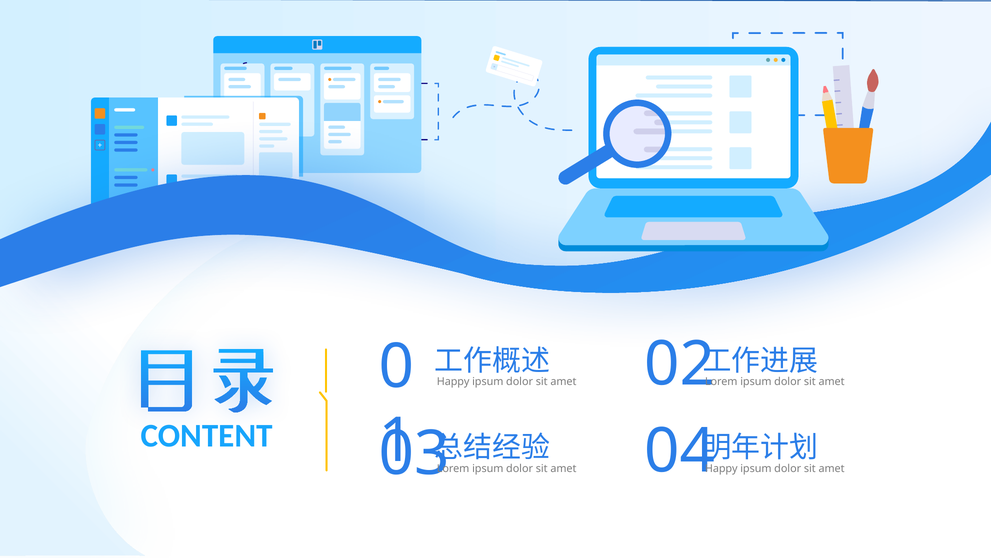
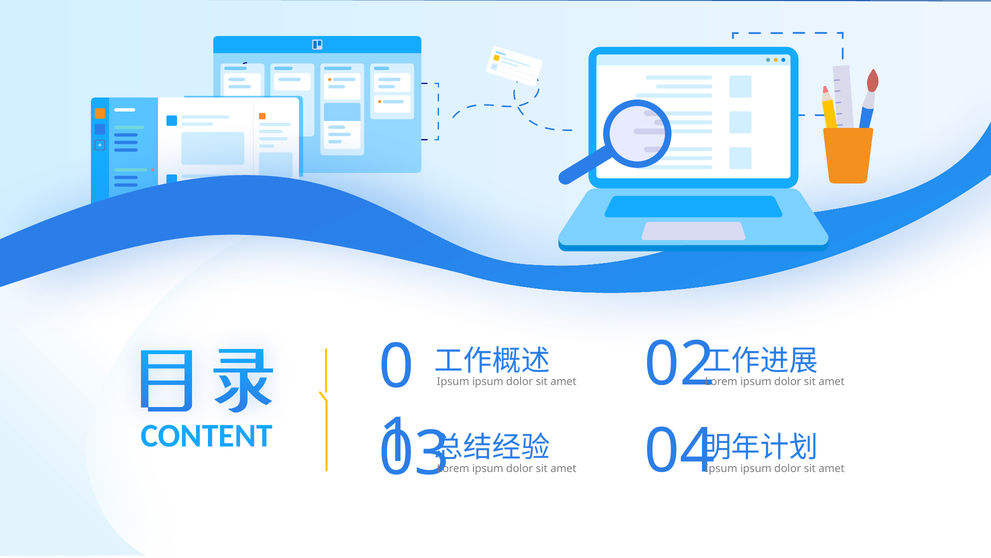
Happy at (453, 381): Happy -> Ipsum
Happy at (721, 468): Happy -> Ipsum
